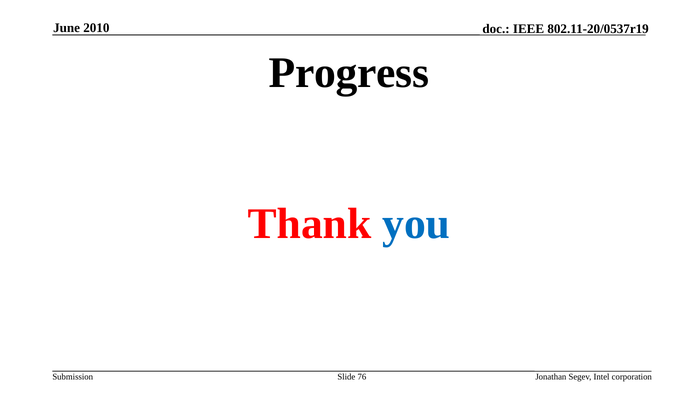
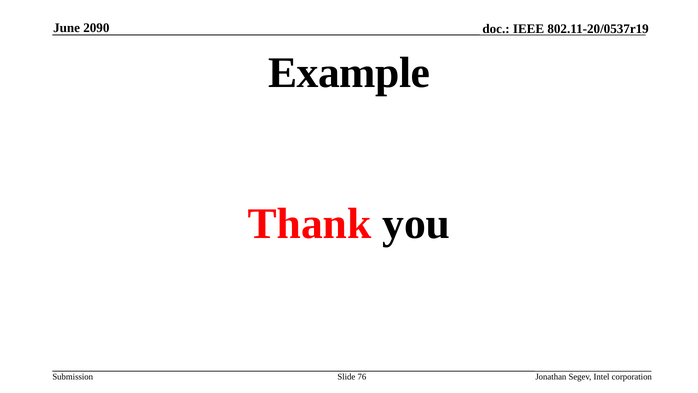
2010: 2010 -> 2090
Progress: Progress -> Example
you colour: blue -> black
